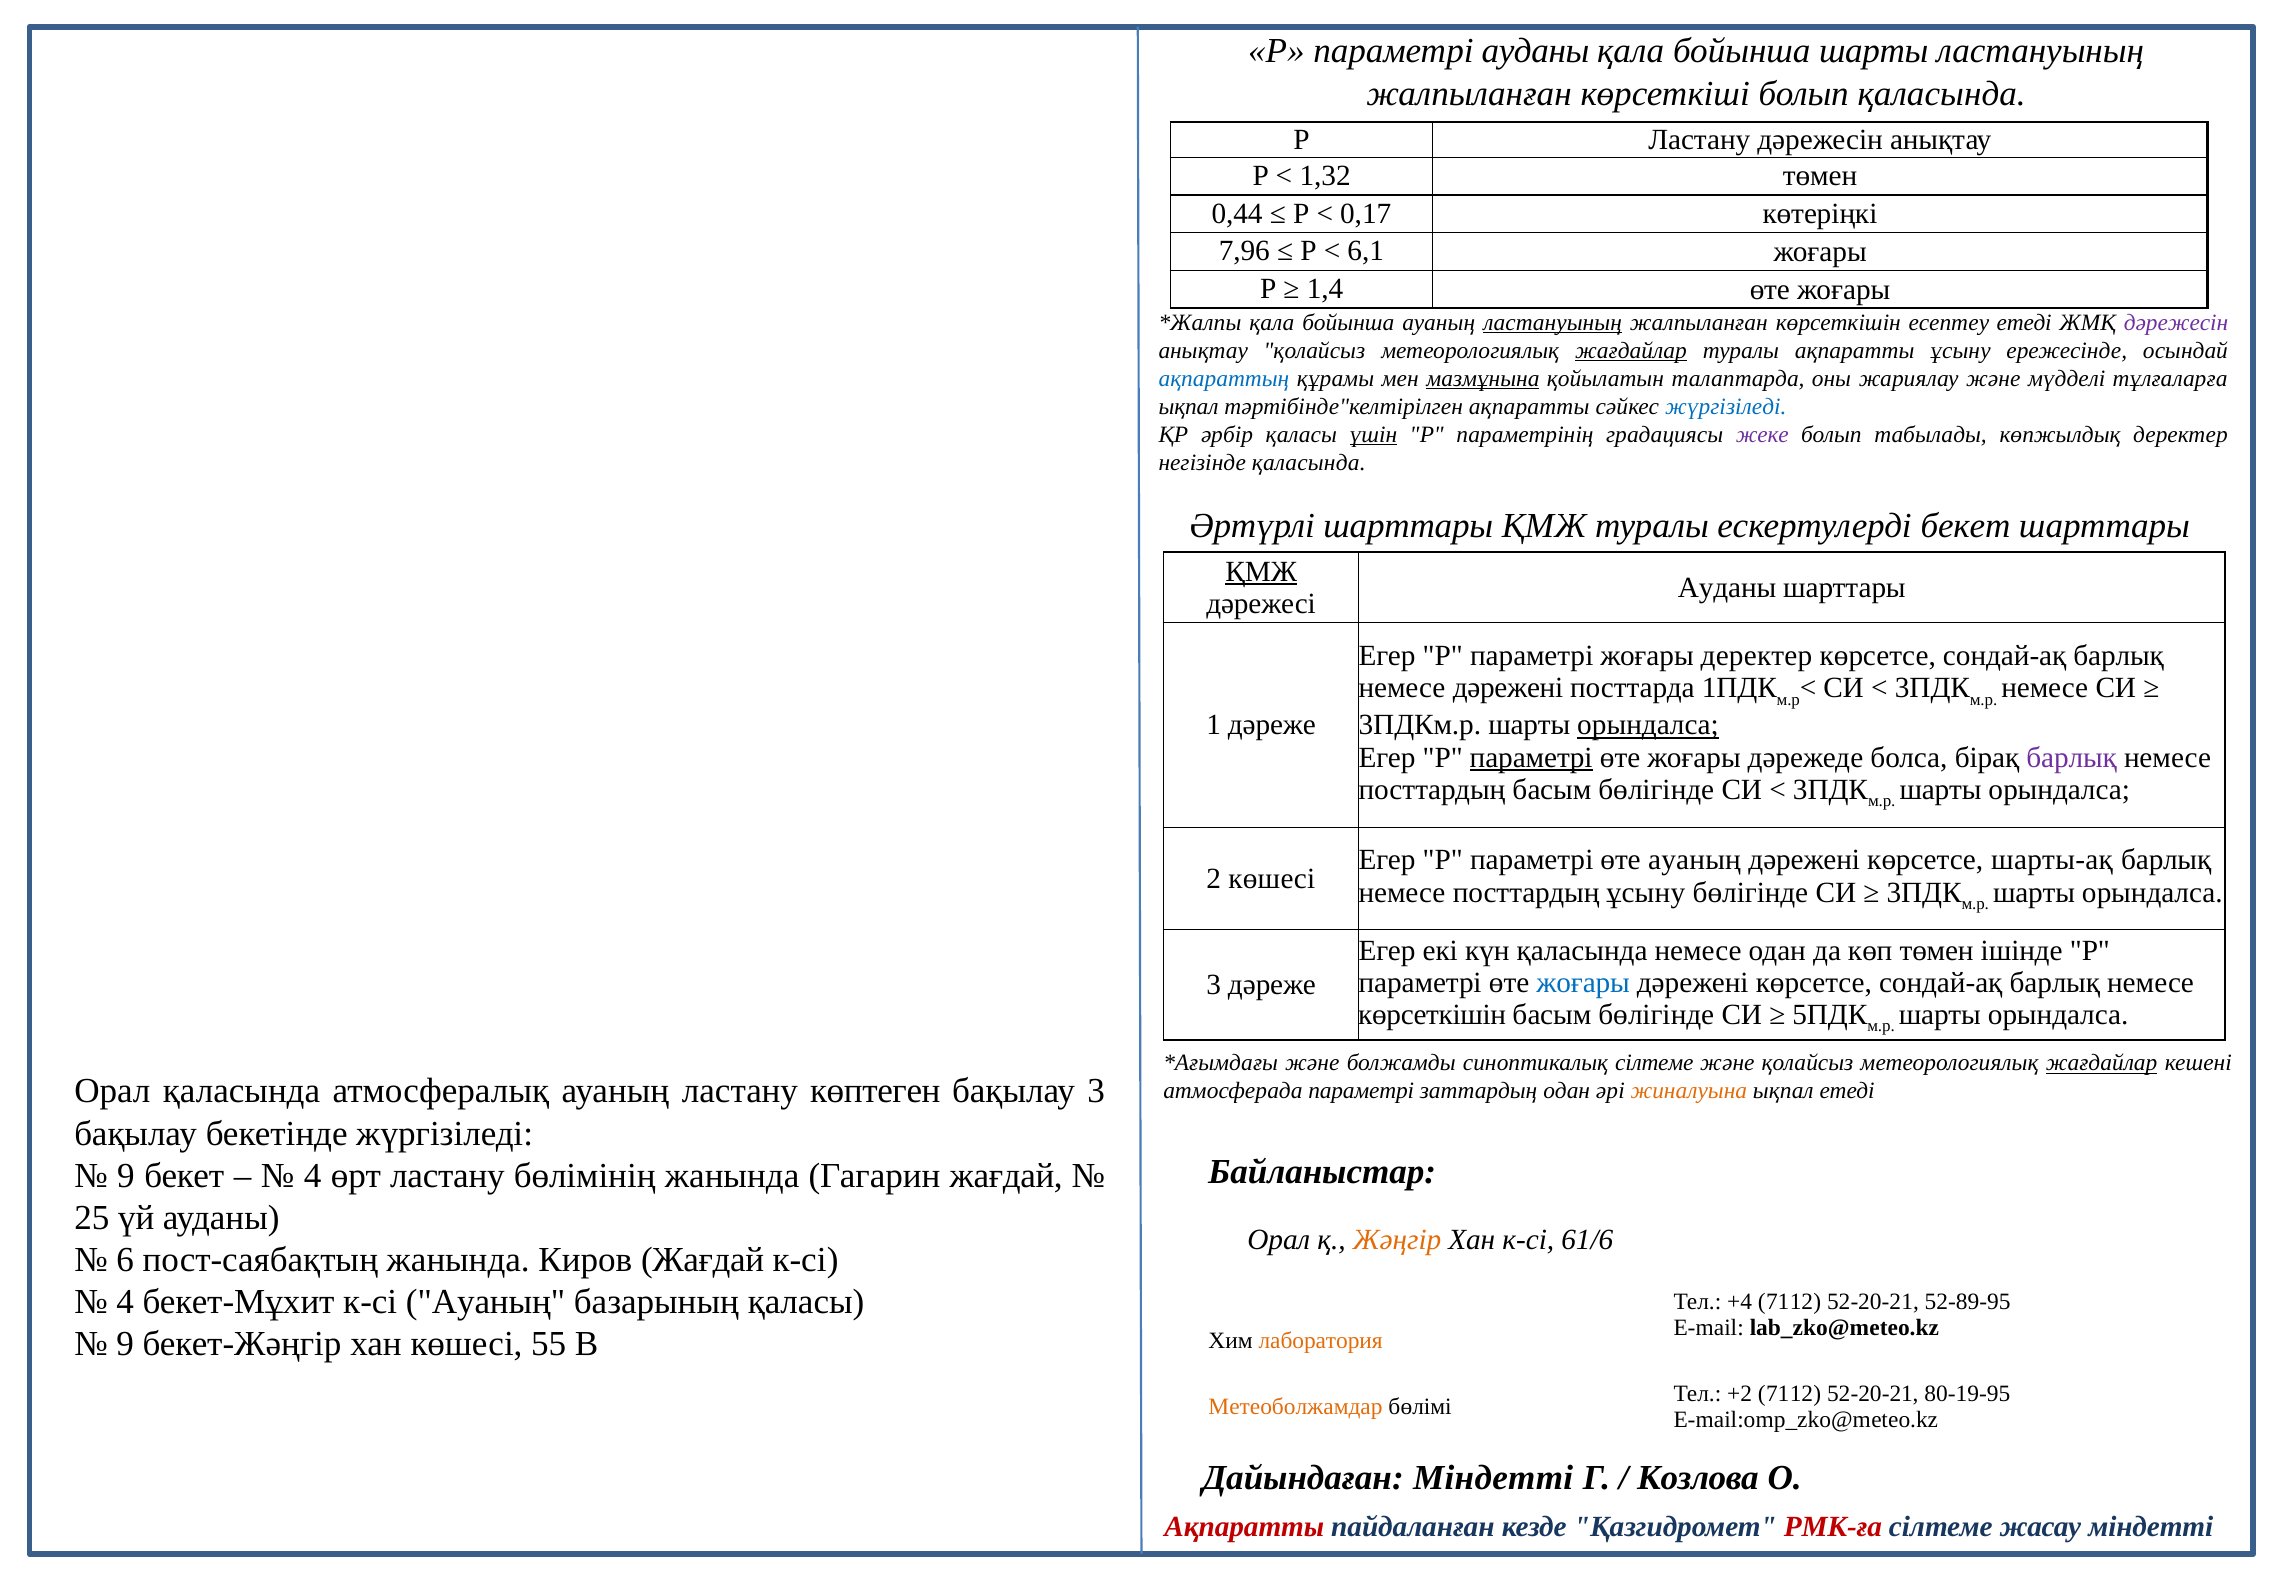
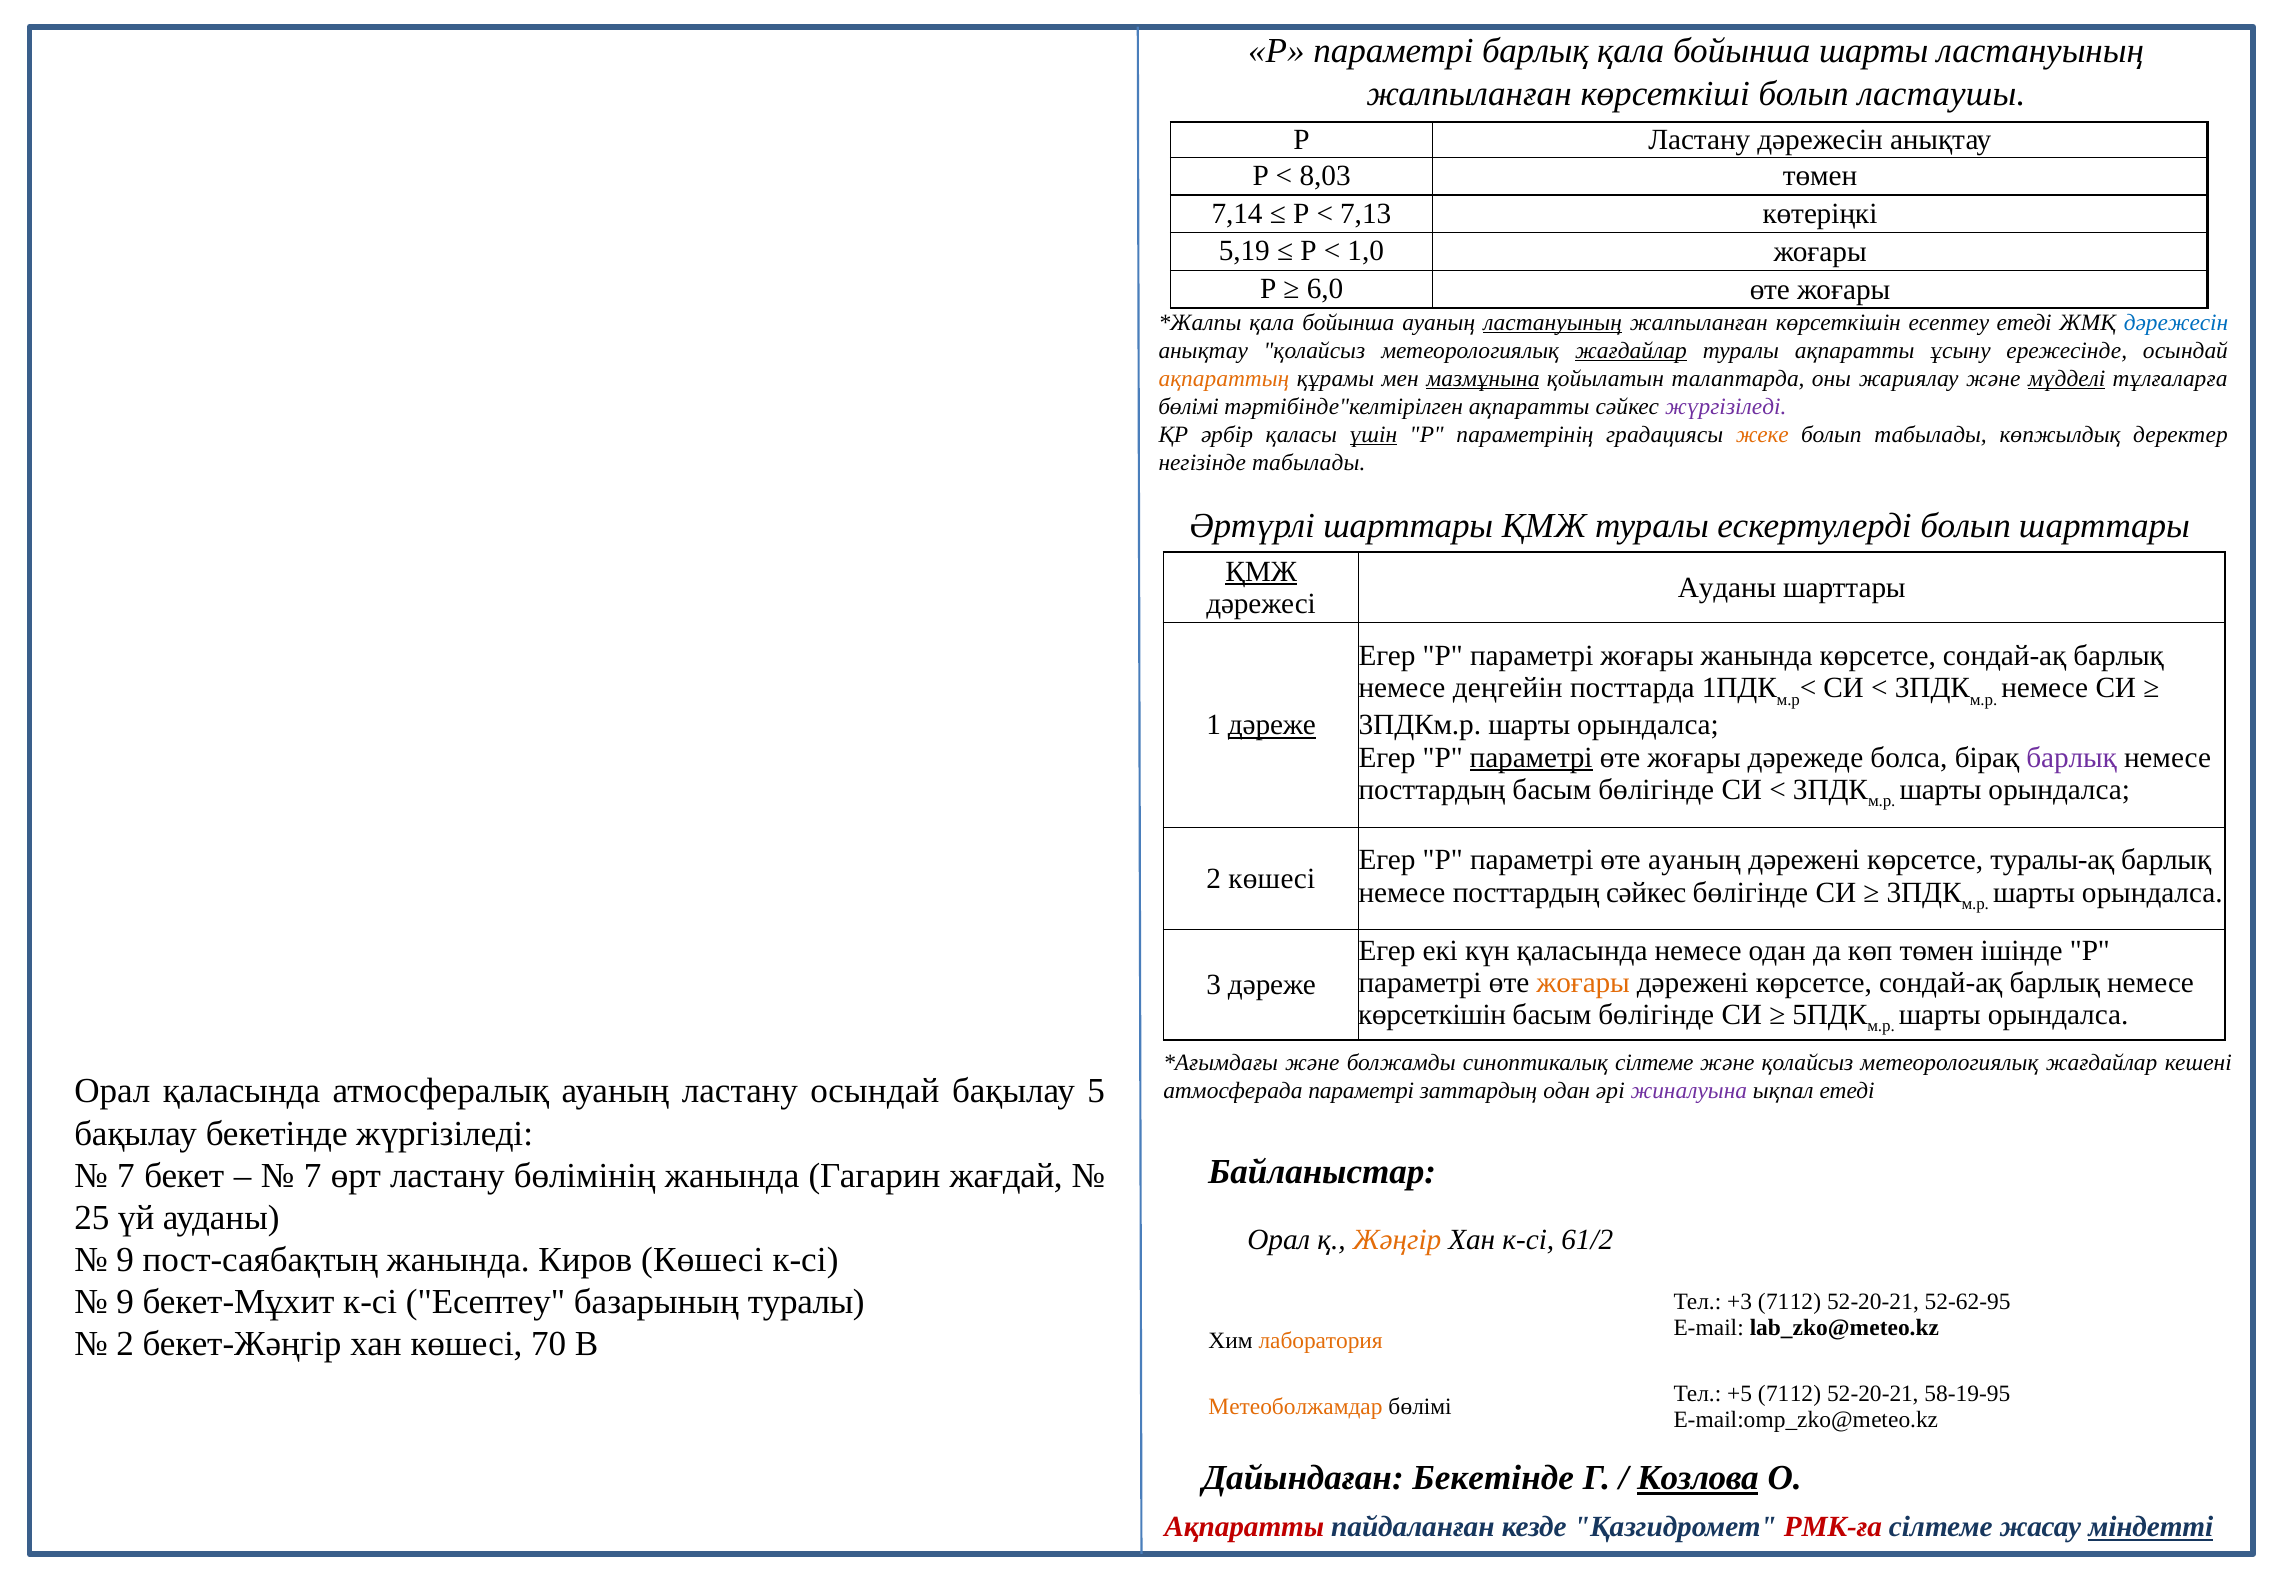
параметрі ауданы: ауданы -> барлық
болып қаласында: қаласында -> ластаушы
1,32: 1,32 -> 8,03
0,44: 0,44 -> 7,14
0,17: 0,17 -> 7,13
7,96: 7,96 -> 5,19
6,1: 6,1 -> 1,0
1,4: 1,4 -> 6,0
дәрежесін at (2176, 322) colour: purple -> blue
ақпараттың colour: blue -> orange
мүдделі underline: none -> present
ықпал at (1189, 406): ықпал -> бөлімі
жүргізіледі at (1726, 406) colour: blue -> purple
жеке colour: purple -> orange
негізінде қаласында: қаласында -> табылады
ескертулерді бекет: бекет -> болып
жоғары деректер: деректер -> жанында
немесе дәрежені: дәрежені -> деңгейін
дәреже at (1272, 725) underline: none -> present
орындалса at (1648, 725) underline: present -> none
шарты-ақ: шарты-ақ -> туралы-ақ
посттардың ұсыну: ұсыну -> сәйкес
жоғары at (1583, 982) colour: blue -> orange
жағдайлар at (2102, 1063) underline: present -> none
ластану көптеген: көптеген -> осындай
бақылау 3: 3 -> 5
жиналуына colour: orange -> purple
9 at (126, 1175): 9 -> 7
4 at (313, 1175): 4 -> 7
61/6: 61/6 -> 61/2
6 at (125, 1260): 6 -> 9
Киров Жағдай: Жағдай -> Көшесі
4 at (125, 1302): 4 -> 9
к-сі Ауаның: Ауаның -> Есептеу
базарының қаласы: қаласы -> туралы
+4: +4 -> +3
52-89-95: 52-89-95 -> 52-62-95
9 at (125, 1344): 9 -> 2
55: 55 -> 70
+2: +2 -> +5
80-19-95: 80-19-95 -> 58-19-95
Дайындаған Міндетті: Міндетті -> Бекетінде
Козлова underline: none -> present
міндетті at (2151, 1527) underline: none -> present
